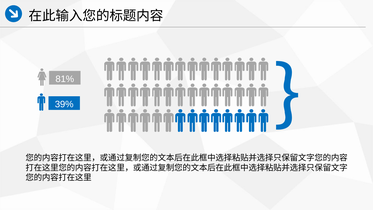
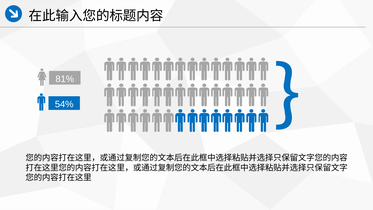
39%: 39% -> 54%
